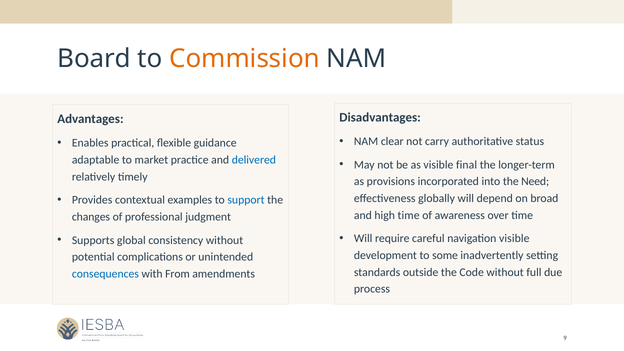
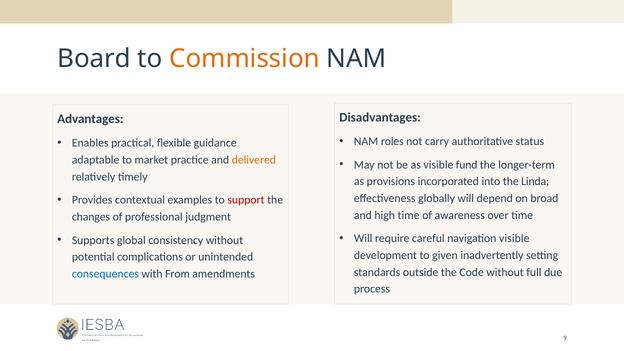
clear: clear -> roles
delivered colour: blue -> orange
final: final -> fund
Need: Need -> Linda
support colour: blue -> red
some: some -> given
